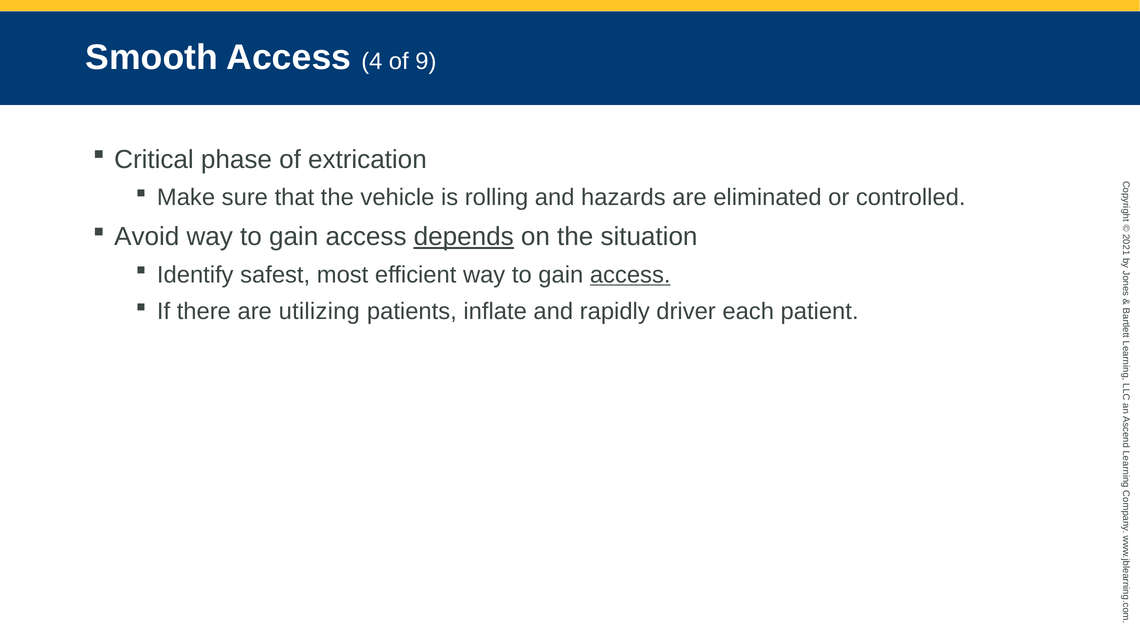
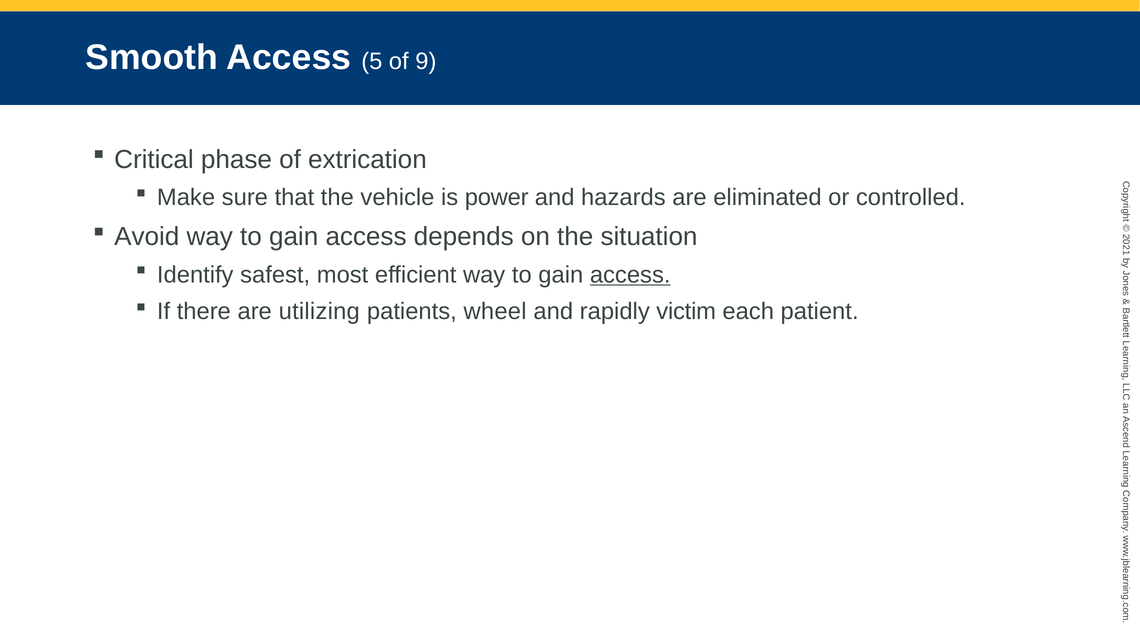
4: 4 -> 5
rolling: rolling -> power
depends underline: present -> none
inflate: inflate -> wheel
driver: driver -> victim
